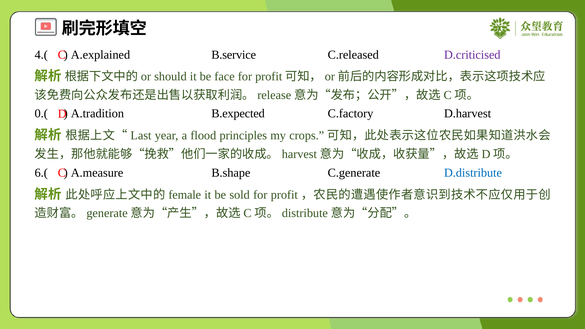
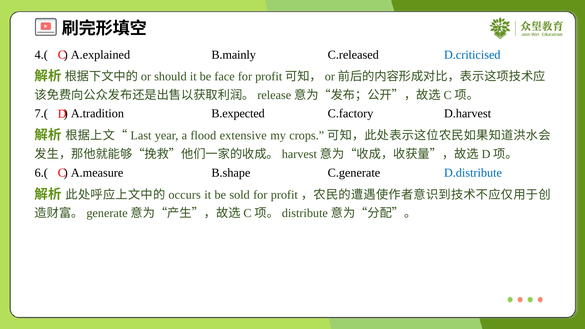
B.service: B.service -> B.mainly
D.criticised colour: purple -> blue
0.(: 0.( -> 7.(
principles: principles -> extensive
female: female -> occurs
